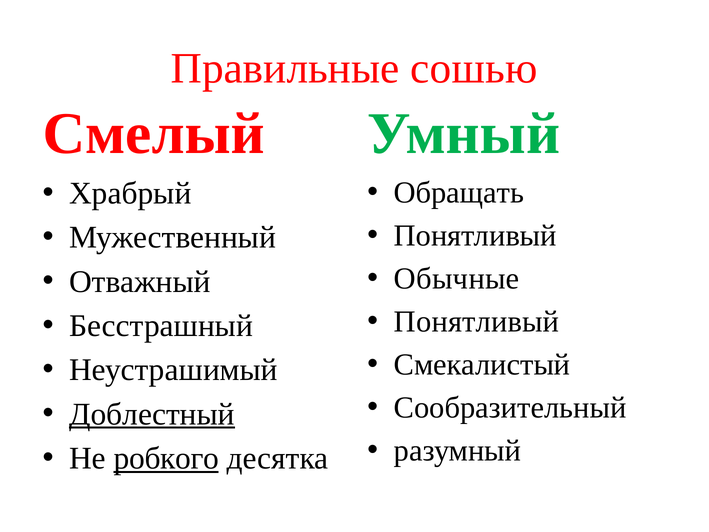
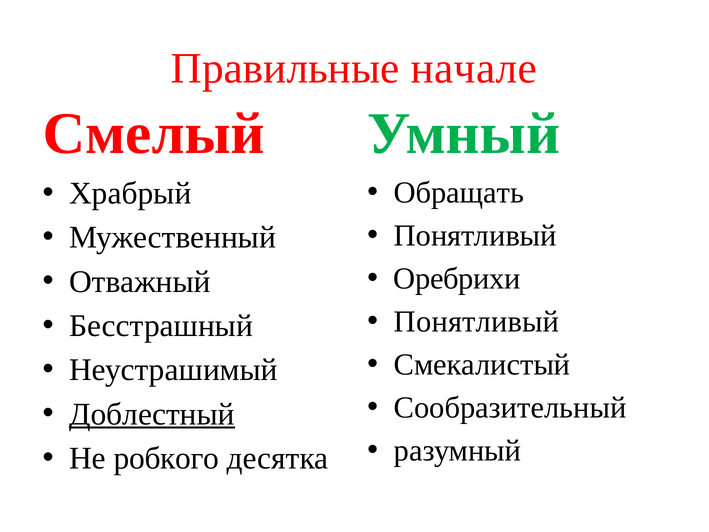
сошью: сошью -> начале
Обычные: Обычные -> Оребрихи
робкого underline: present -> none
